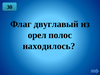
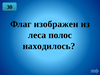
двуглавый: двуглавый -> изображен
орел: орел -> леса
